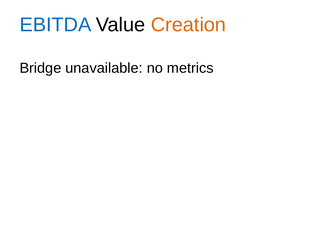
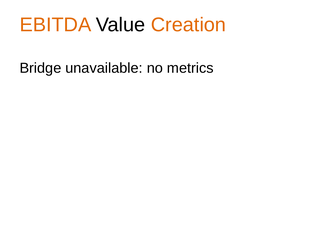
EBITDA colour: blue -> orange
